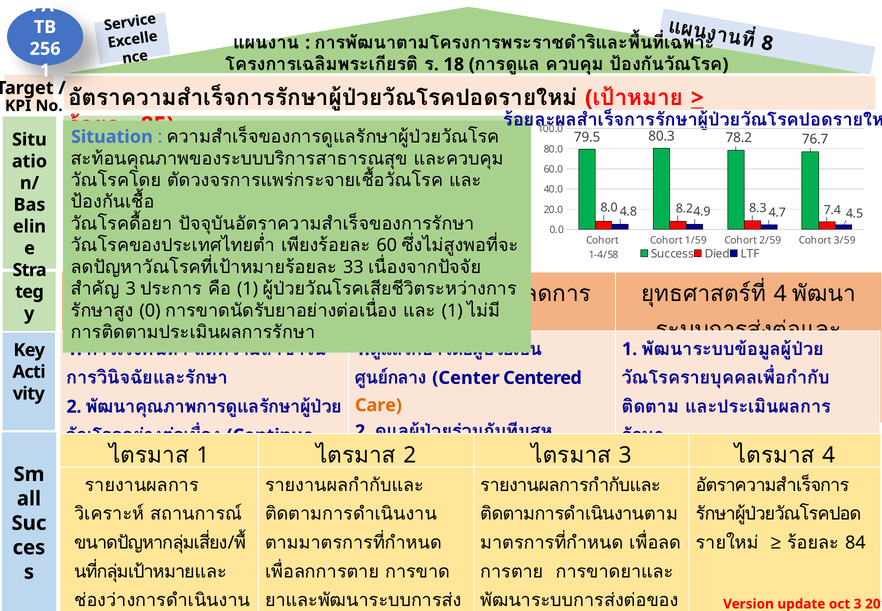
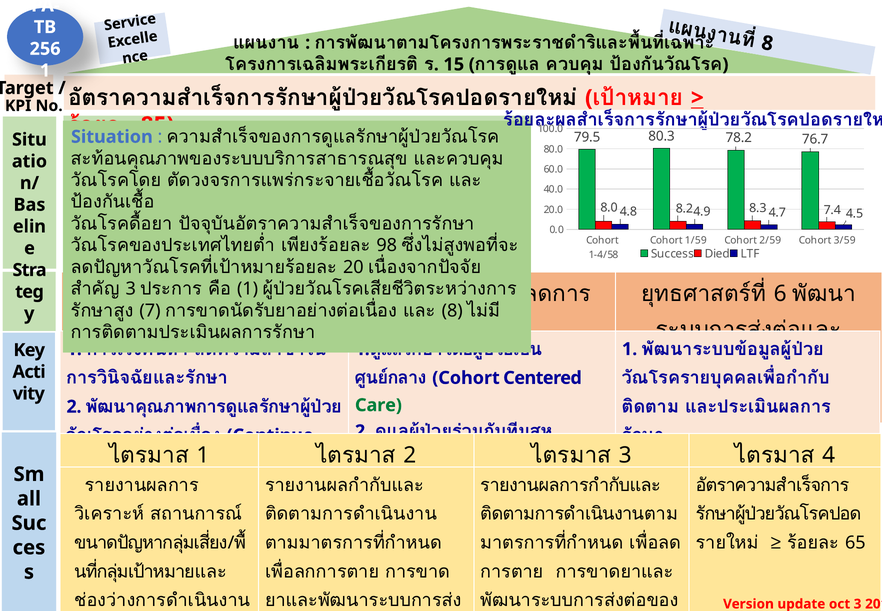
18: 18 -> 15
60: 60 -> 98
33: 33 -> 20
4 at (780, 294): 4 -> 6
0: 0 -> 7
1 at (452, 310): 1 -> 8
Center at (466, 378): Center -> Cohort
Care colour: orange -> green
84: 84 -> 65
